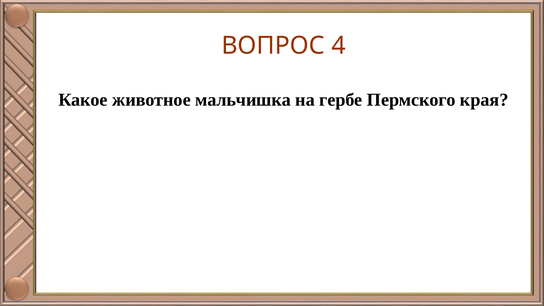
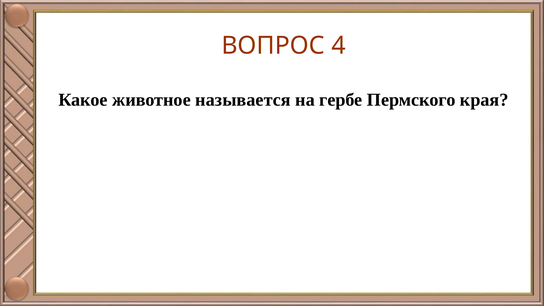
мальчишка: мальчишка -> называется
